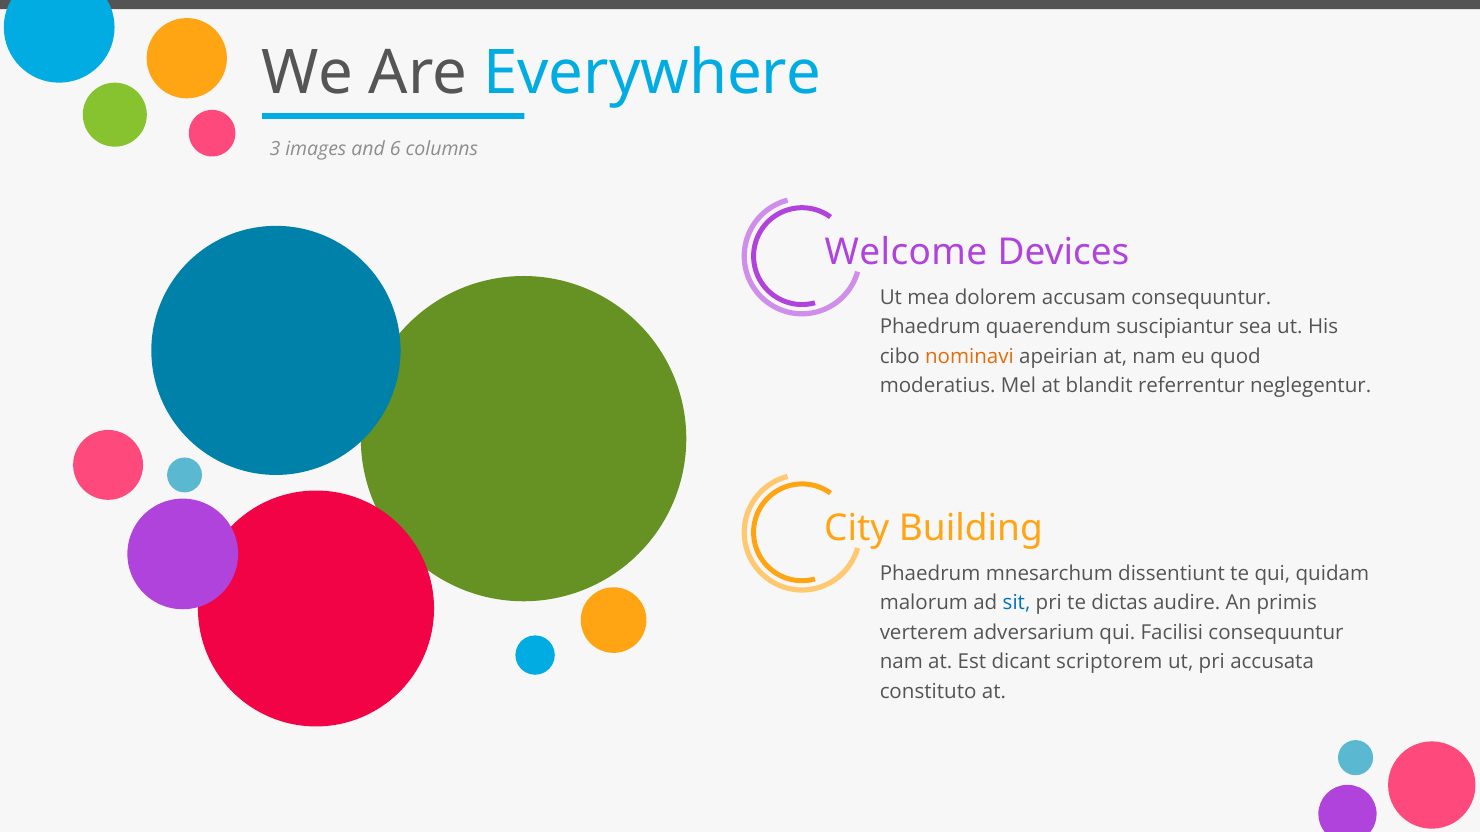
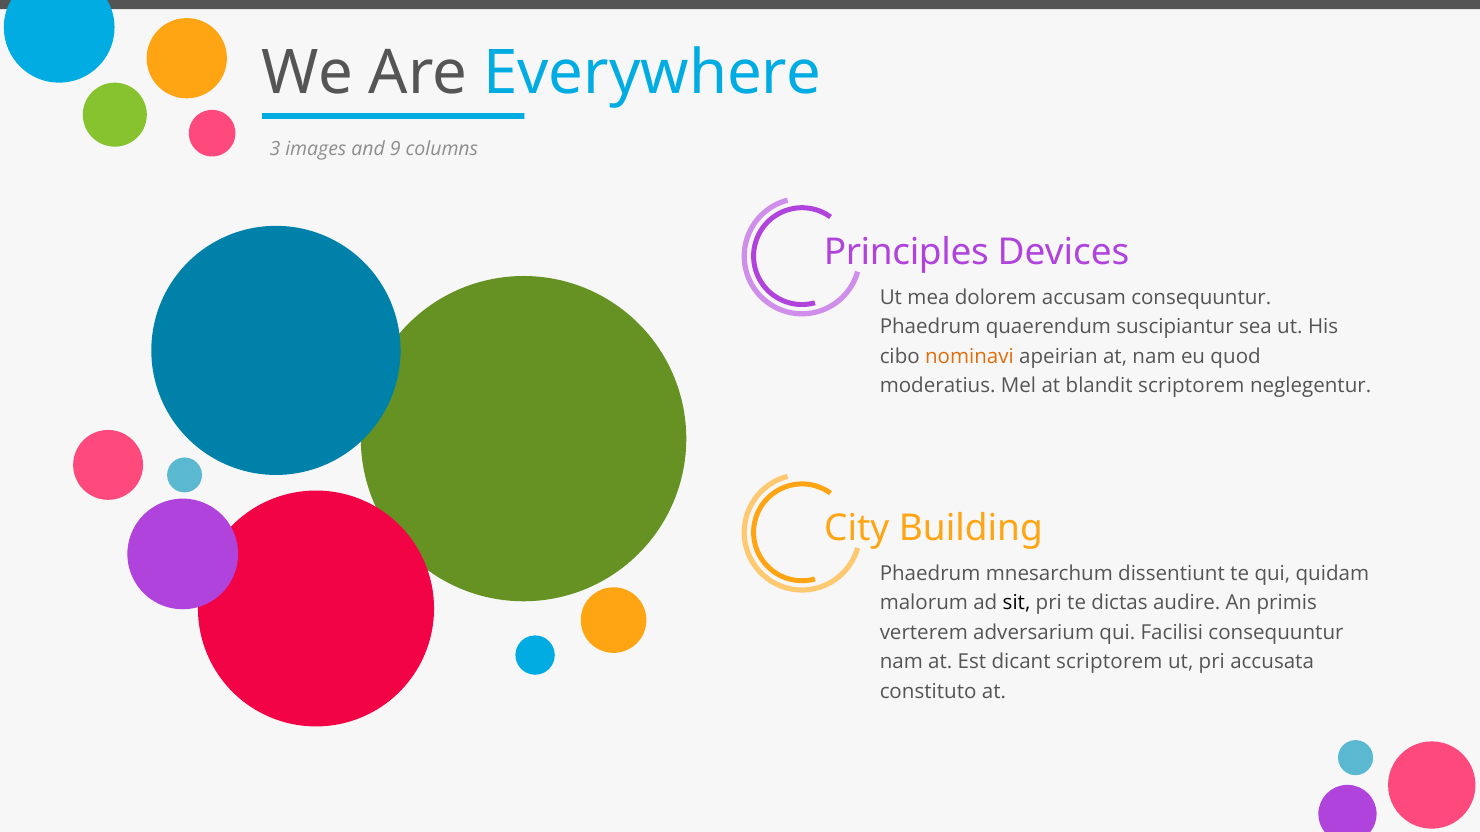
6: 6 -> 9
Welcome: Welcome -> Principles
blandit referrentur: referrentur -> scriptorem
sit colour: blue -> black
